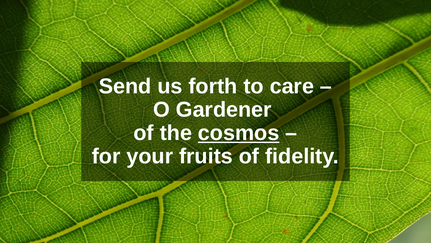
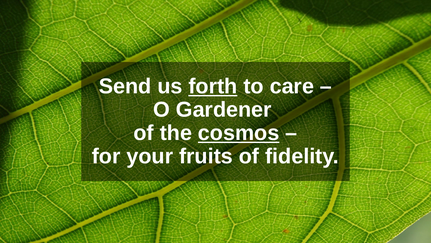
forth underline: none -> present
